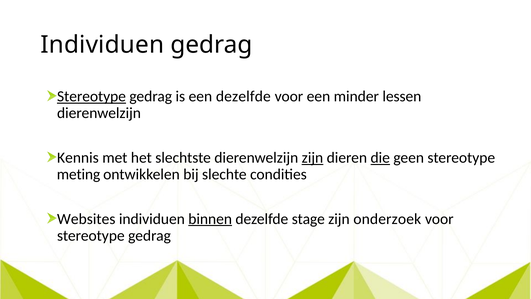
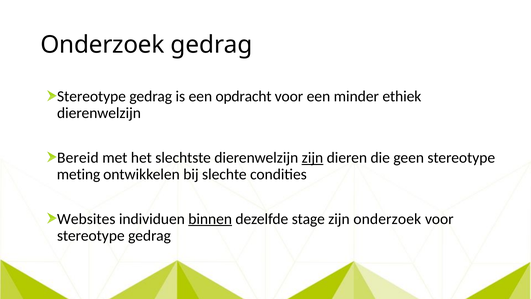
Individuen at (102, 45): Individuen -> Onderzoek
Stereotype at (91, 96) underline: present -> none
een dezelfde: dezelfde -> opdracht
lessen: lessen -> ethiek
Kennis: Kennis -> Bereid
die underline: present -> none
